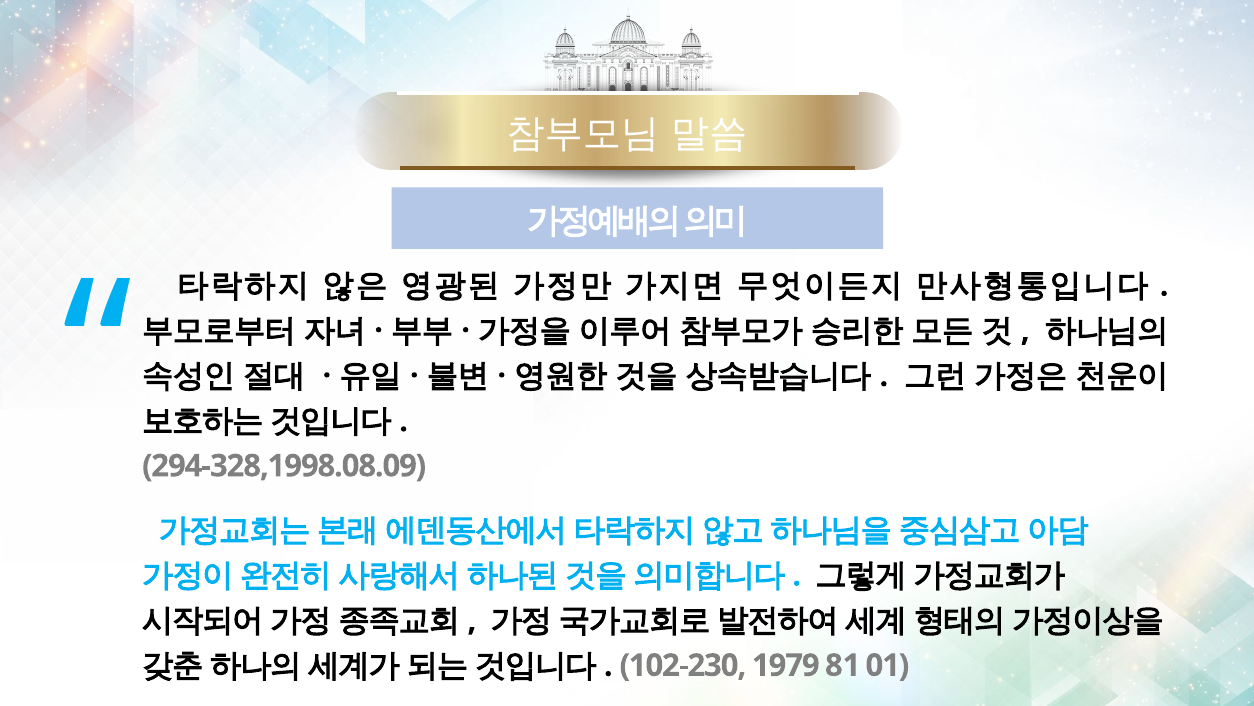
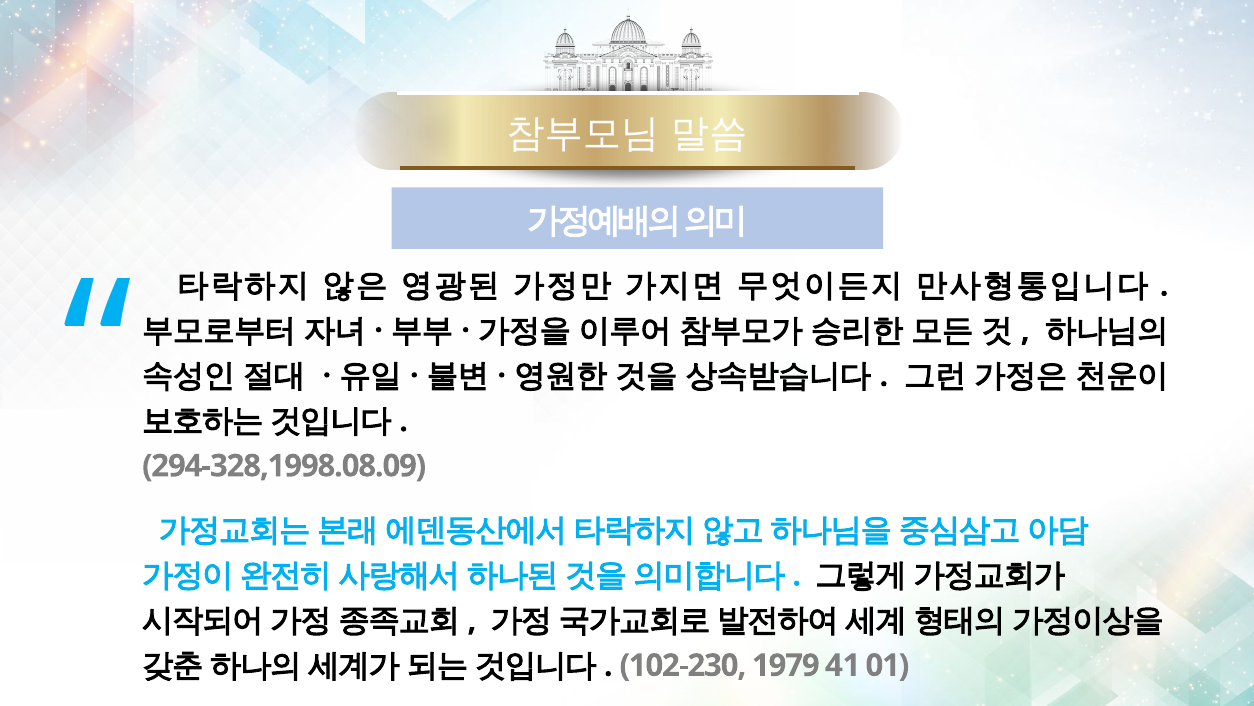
81: 81 -> 41
